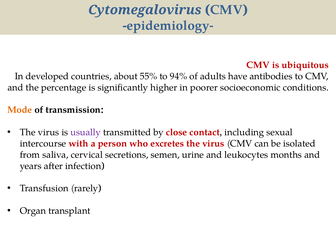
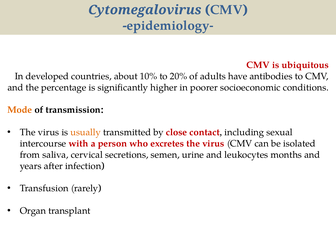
55%: 55% -> 10%
94%: 94% -> 20%
usually colour: purple -> orange
